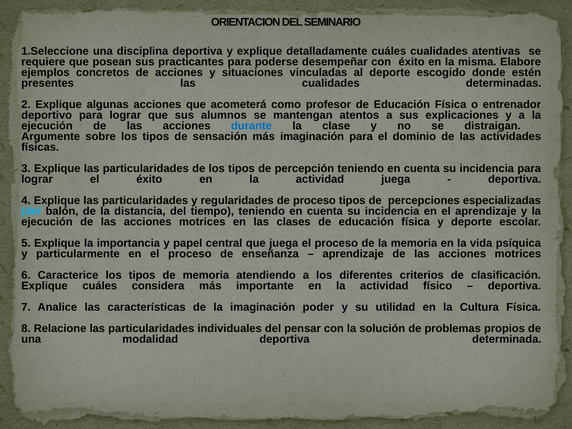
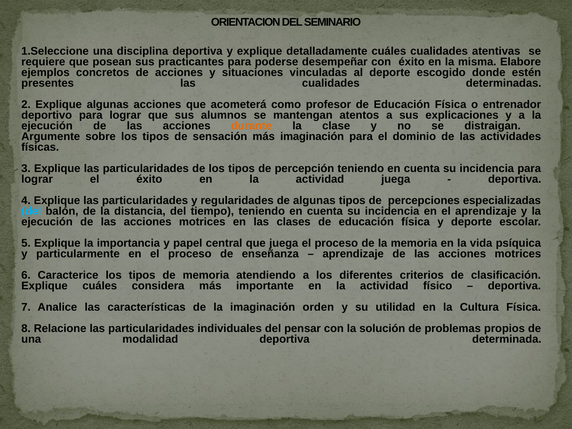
durante colour: blue -> orange
de proceso: proceso -> algunas
poder: poder -> orden
